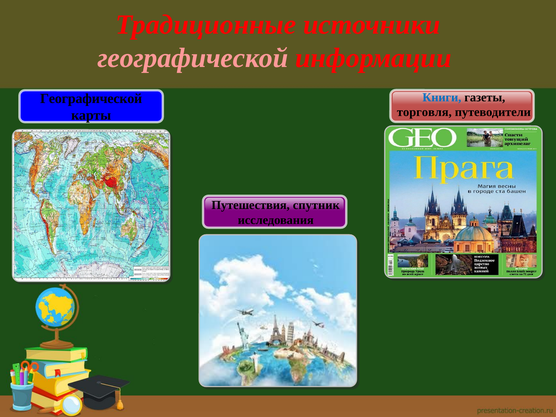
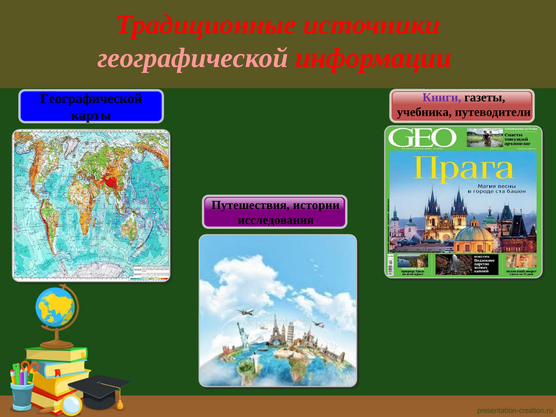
Книги colour: blue -> purple
торговля: торговля -> учебника
спутник: спутник -> истории
